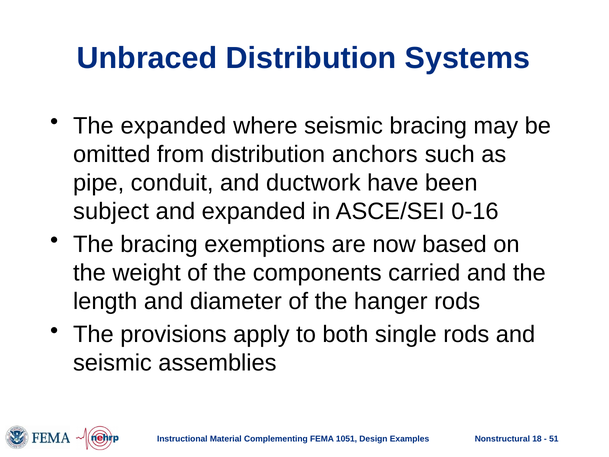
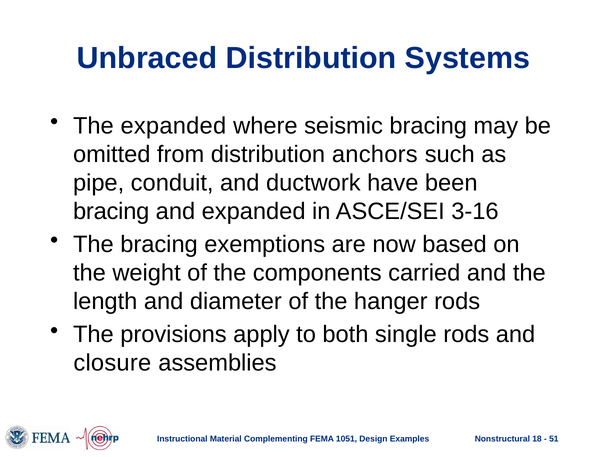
subject at (111, 211): subject -> bracing
0-16: 0-16 -> 3-16
seismic at (112, 363): seismic -> closure
